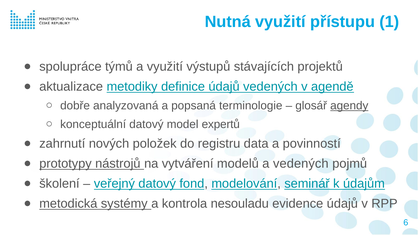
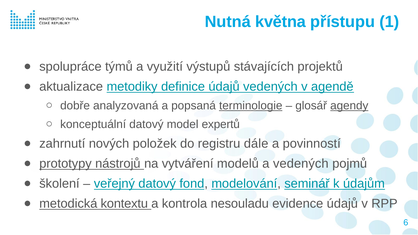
Nutná využití: využití -> května
terminologie underline: none -> present
data: data -> dále
systémy: systémy -> kontextu
